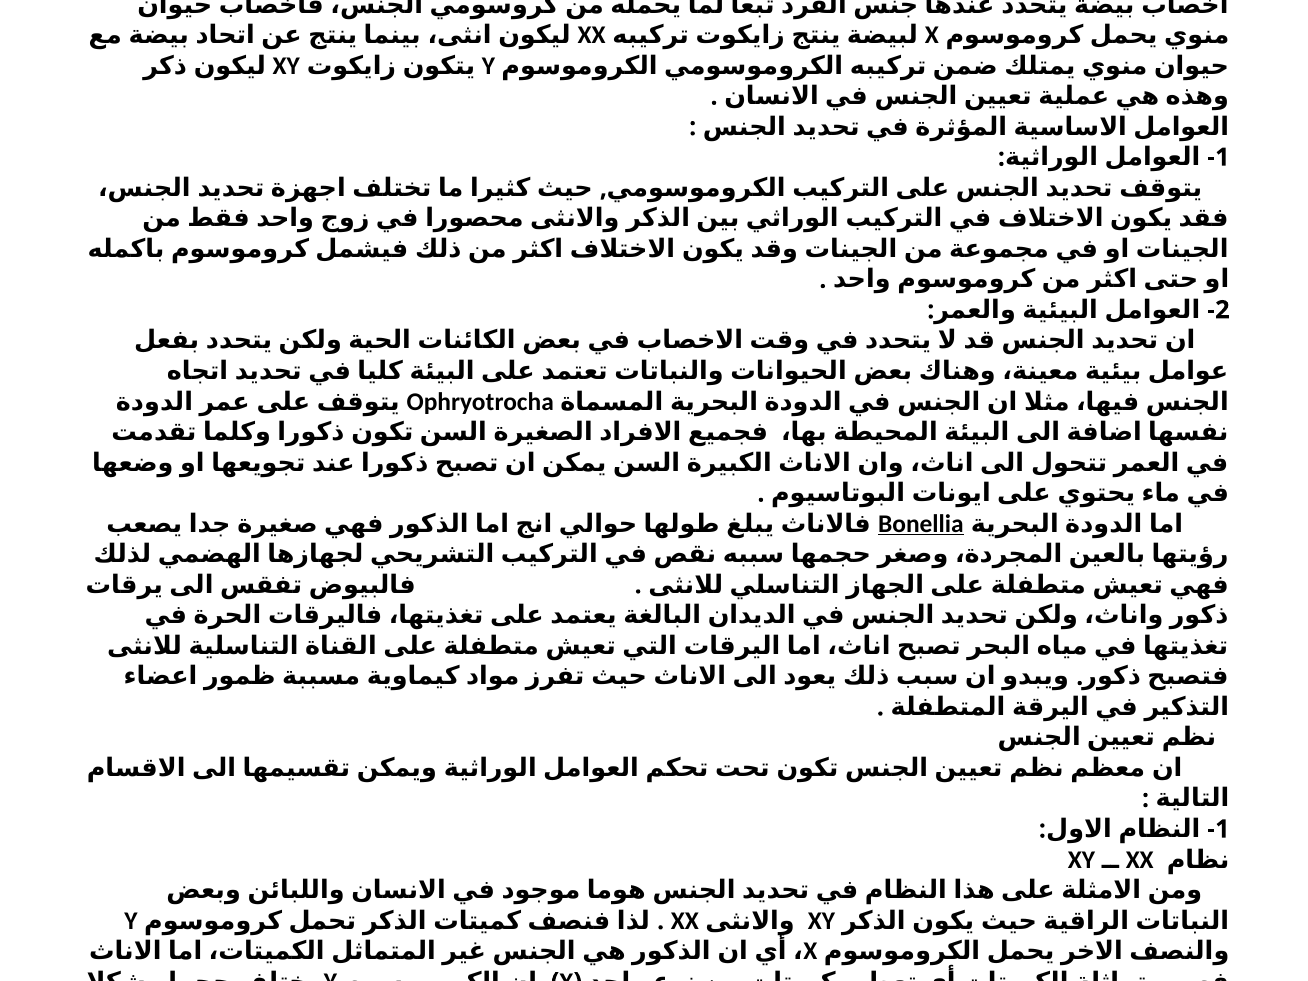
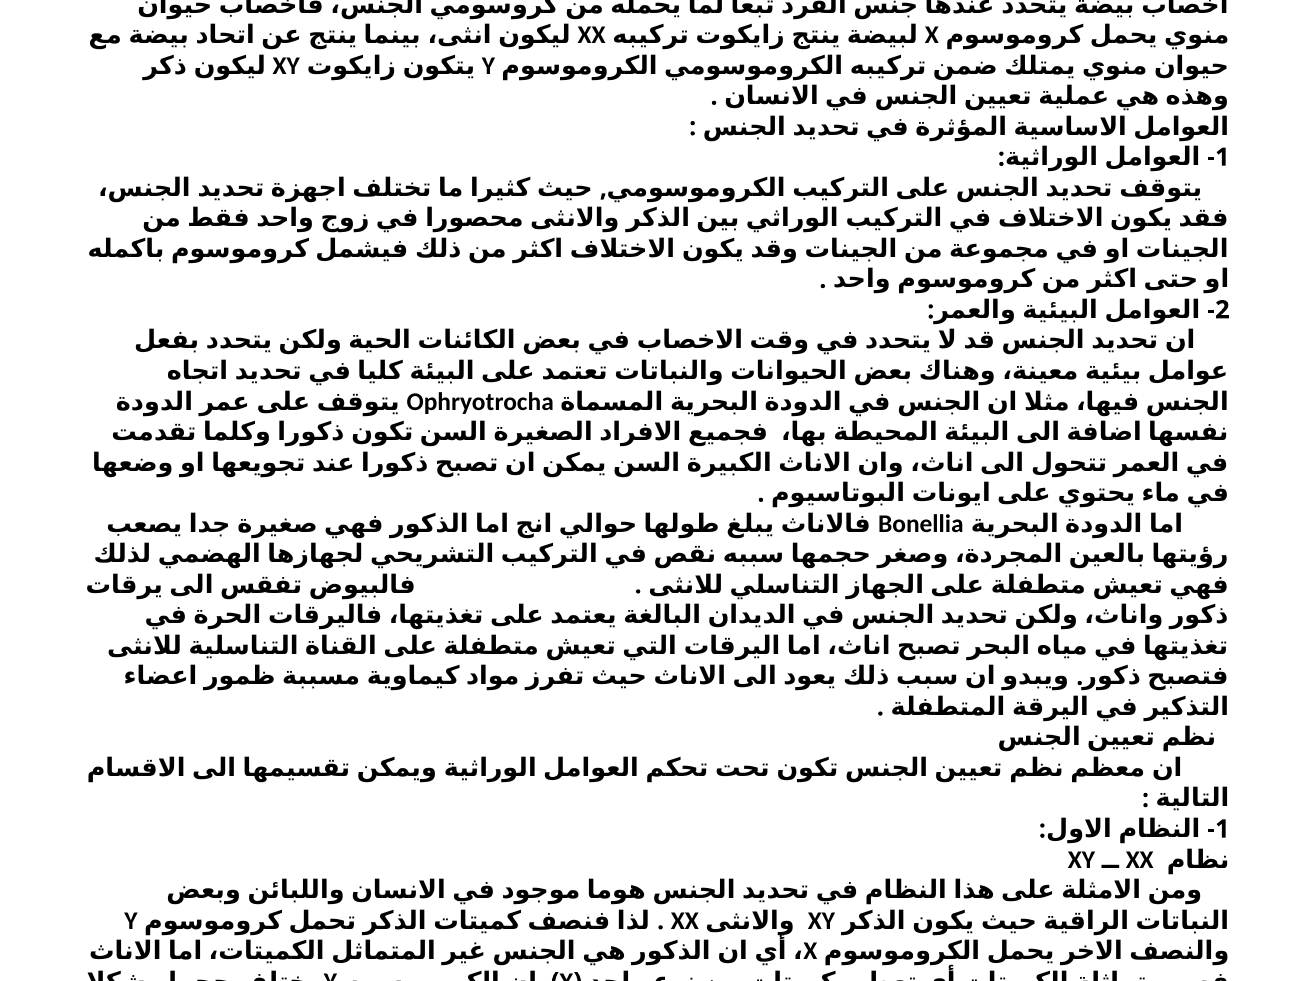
Bonellia underline: present -> none
